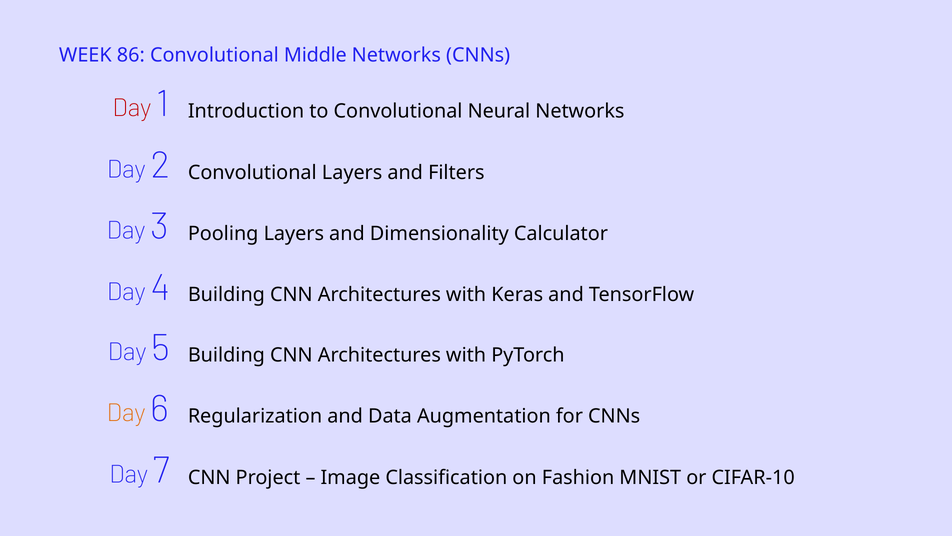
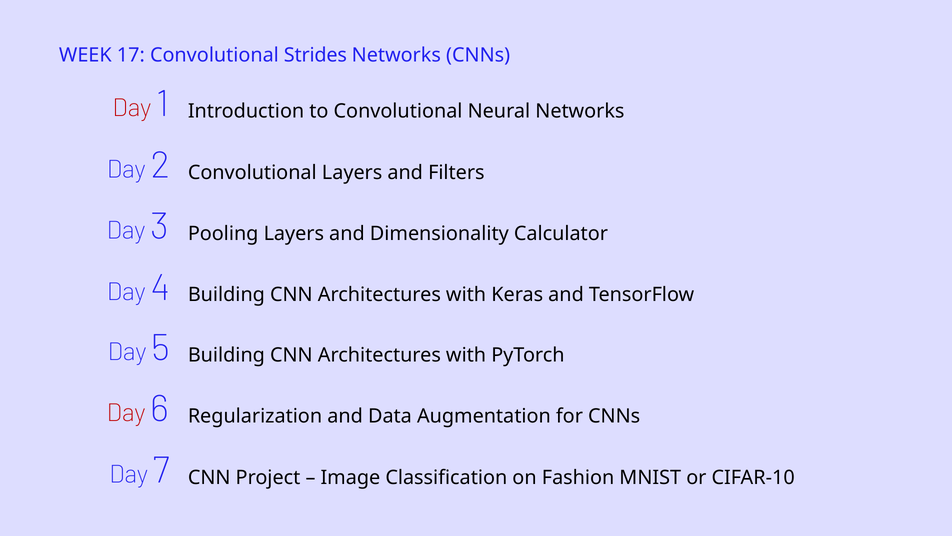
86: 86 -> 17
Middle: Middle -> Strides
Day at (126, 413) colour: orange -> red
